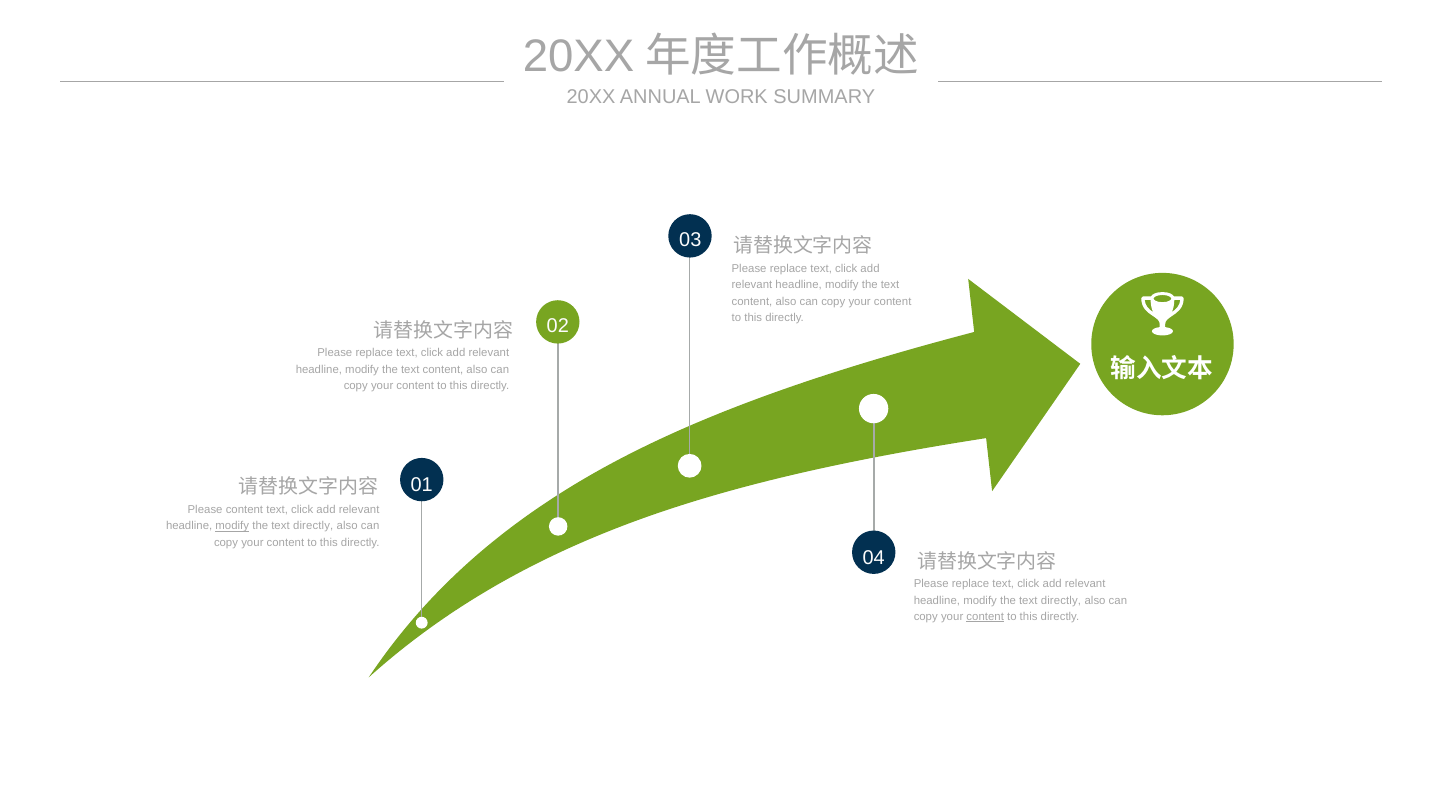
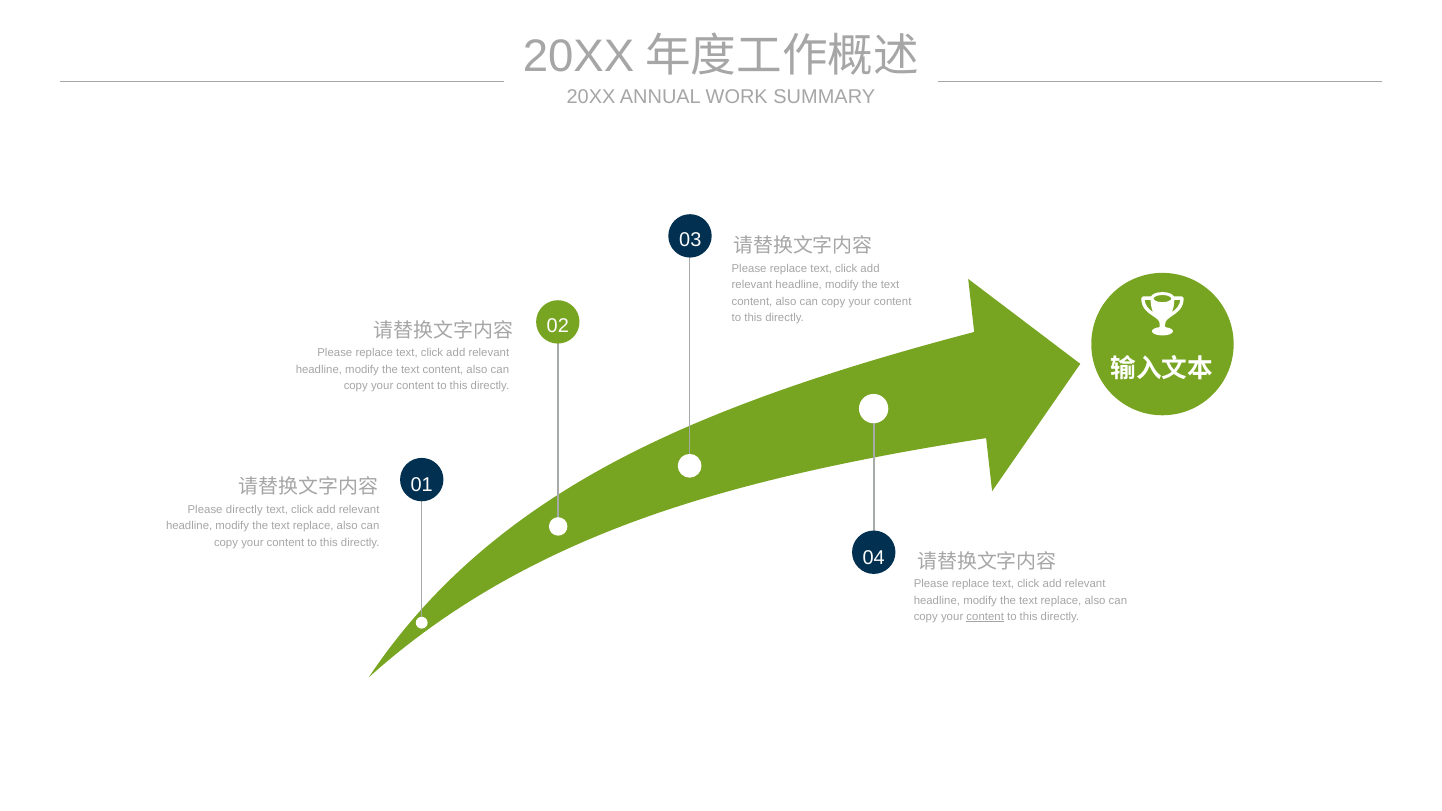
Please content: content -> directly
modify at (232, 526) underline: present -> none
directly at (313, 526): directly -> replace
directly at (1061, 601): directly -> replace
